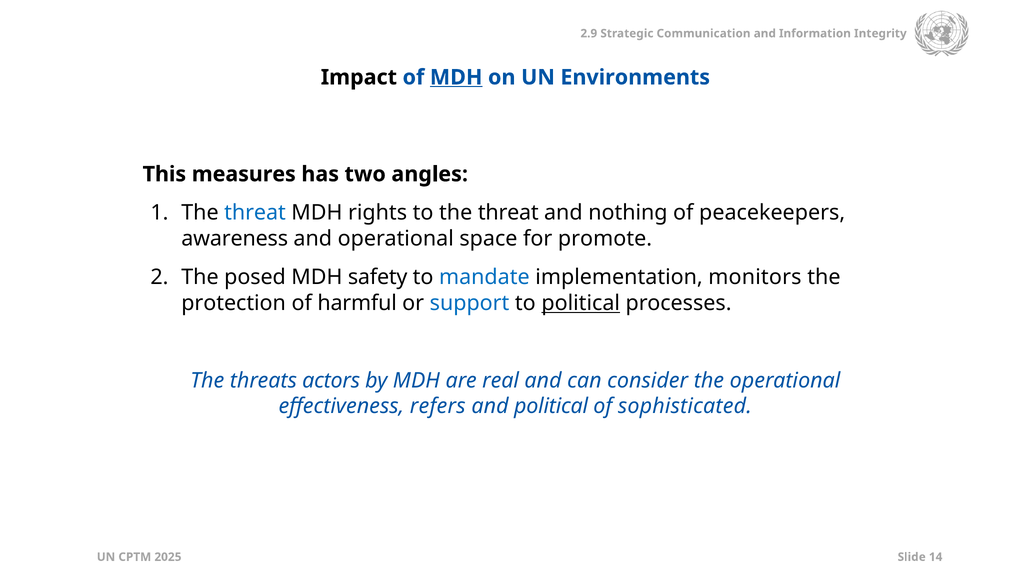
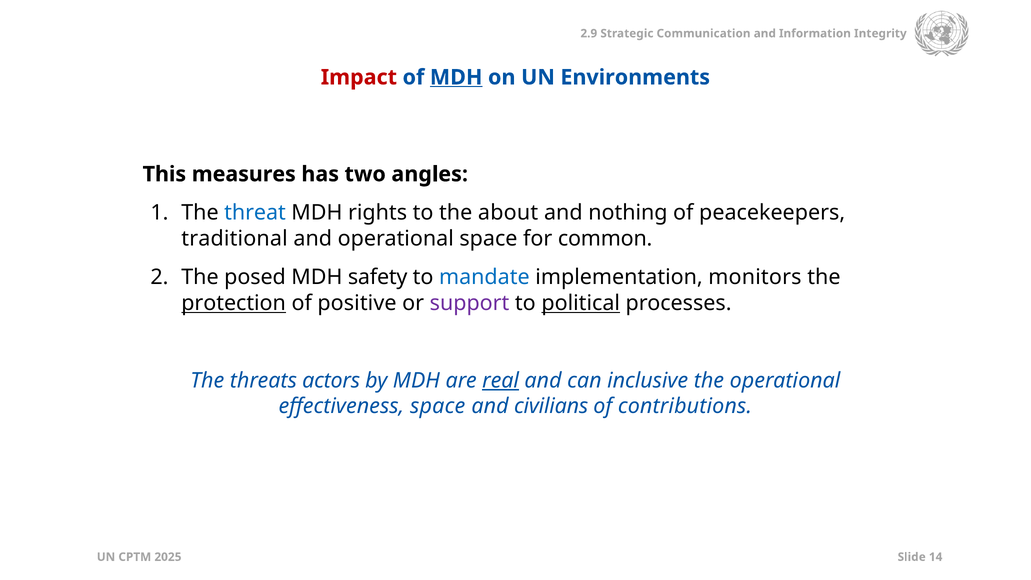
Impact colour: black -> red
to the threat: threat -> about
awareness: awareness -> traditional
promote: promote -> common
protection underline: none -> present
harmful: harmful -> positive
support colour: blue -> purple
real underline: none -> present
consider: consider -> inclusive
effectiveness refers: refers -> space
and political: political -> civilians
sophisticated: sophisticated -> contributions
